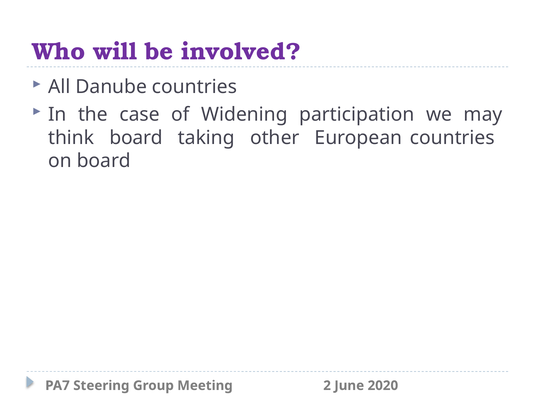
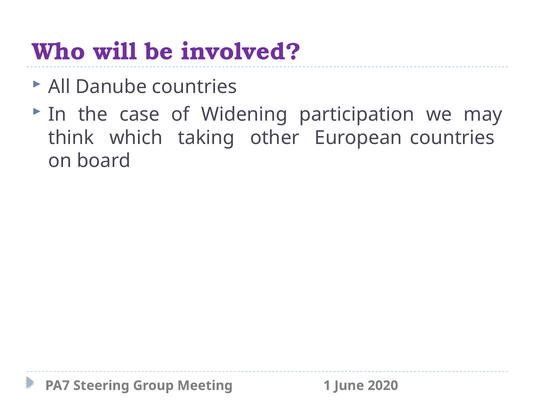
think board: board -> which
2: 2 -> 1
